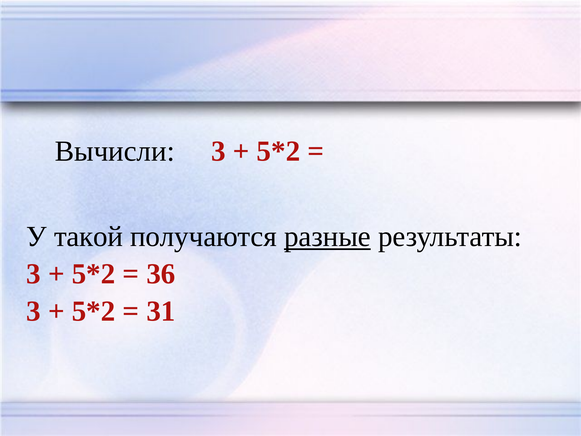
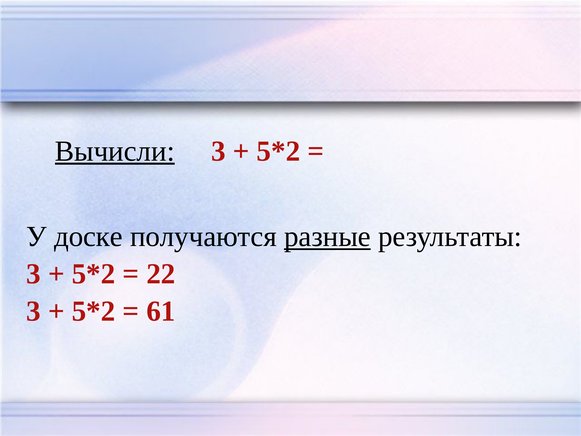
Вычисли underline: none -> present
такой: такой -> доске
36: 36 -> 22
31: 31 -> 61
